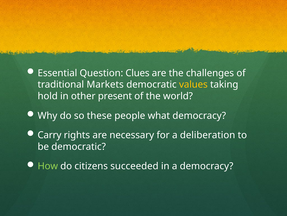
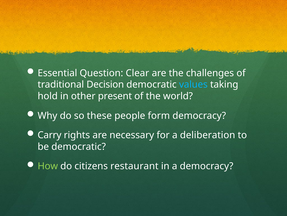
Clues: Clues -> Clear
Markets: Markets -> Decision
values colour: yellow -> light blue
what: what -> form
succeeded: succeeded -> restaurant
